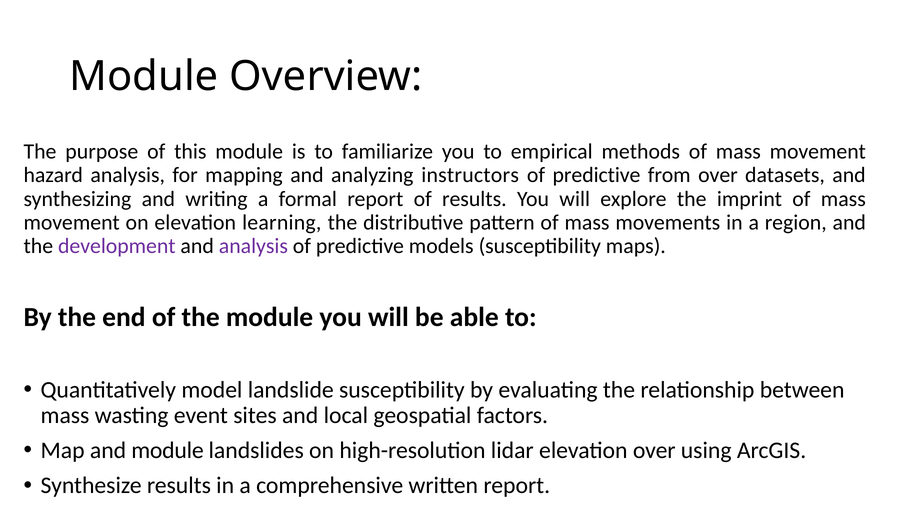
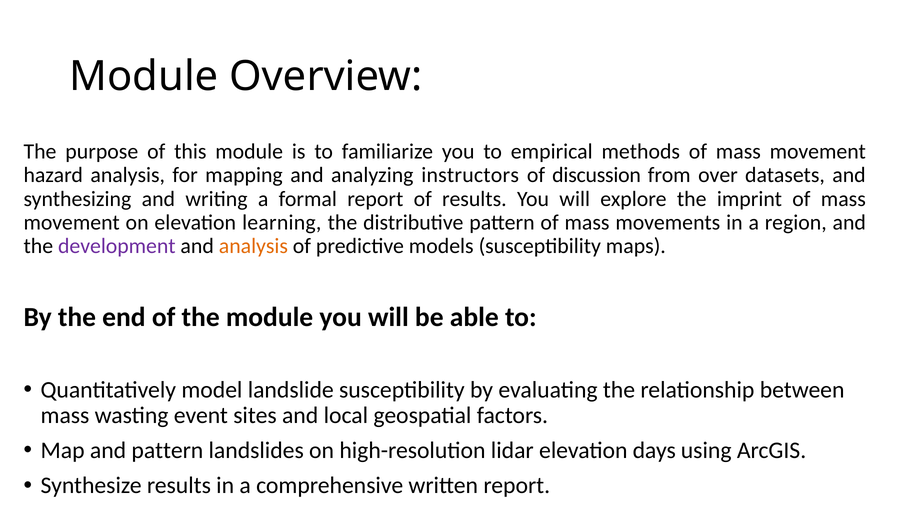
predictive at (597, 175): predictive -> discussion
analysis at (253, 246) colour: purple -> orange
and module: module -> pattern
elevation over: over -> days
